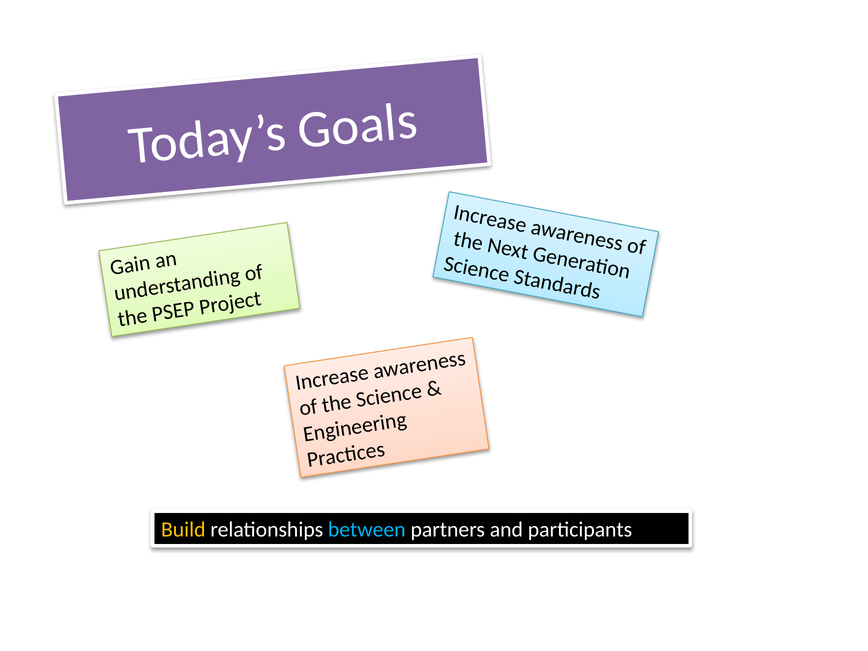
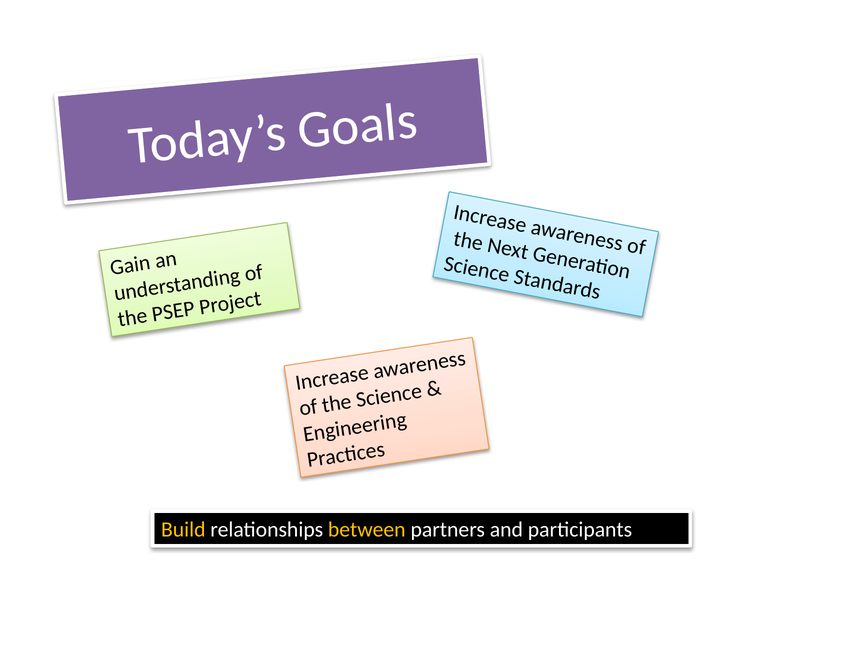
between colour: light blue -> yellow
